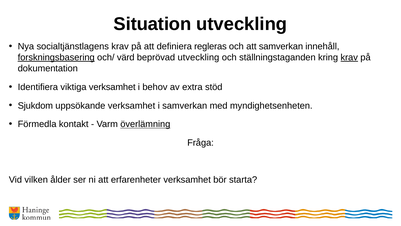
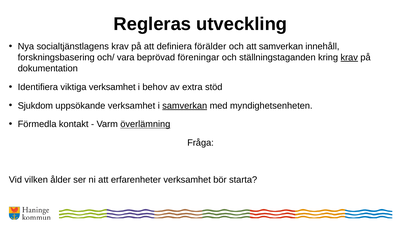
Situation: Situation -> Regleras
regleras: regleras -> förälder
forskningsbasering underline: present -> none
värd: värd -> vara
beprövad utveckling: utveckling -> föreningar
samverkan at (185, 105) underline: none -> present
